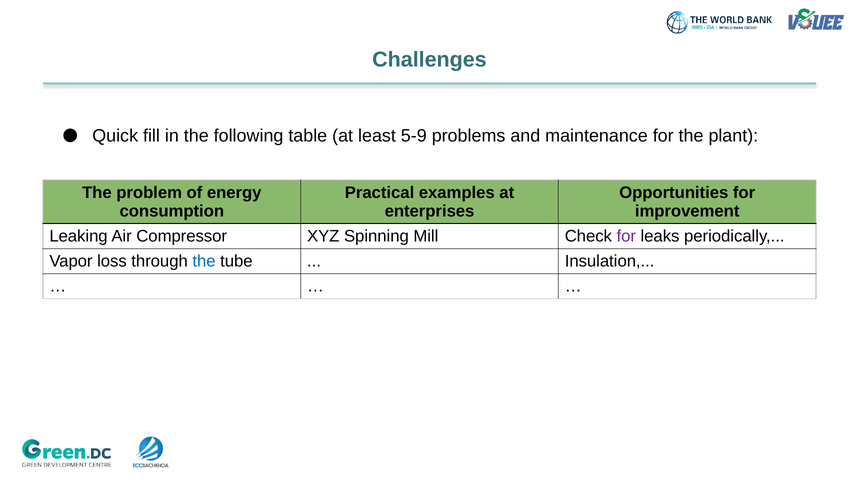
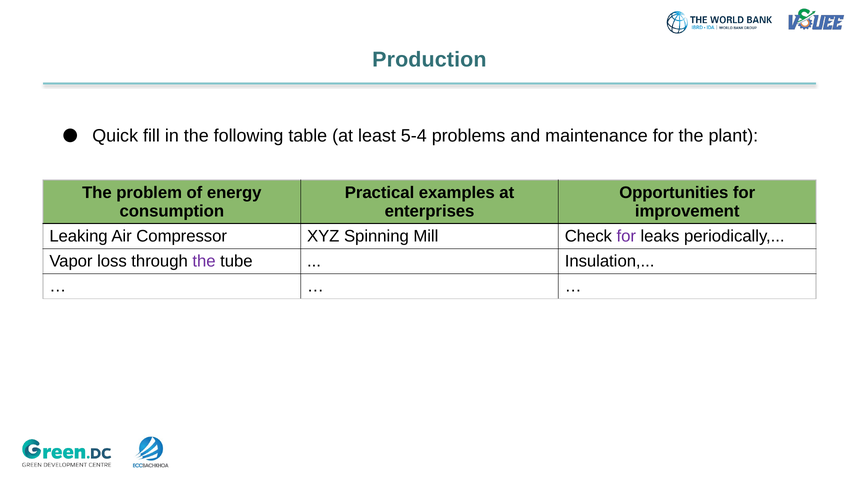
Challenges: Challenges -> Production
5-9: 5-9 -> 5-4
the at (204, 261) colour: blue -> purple
